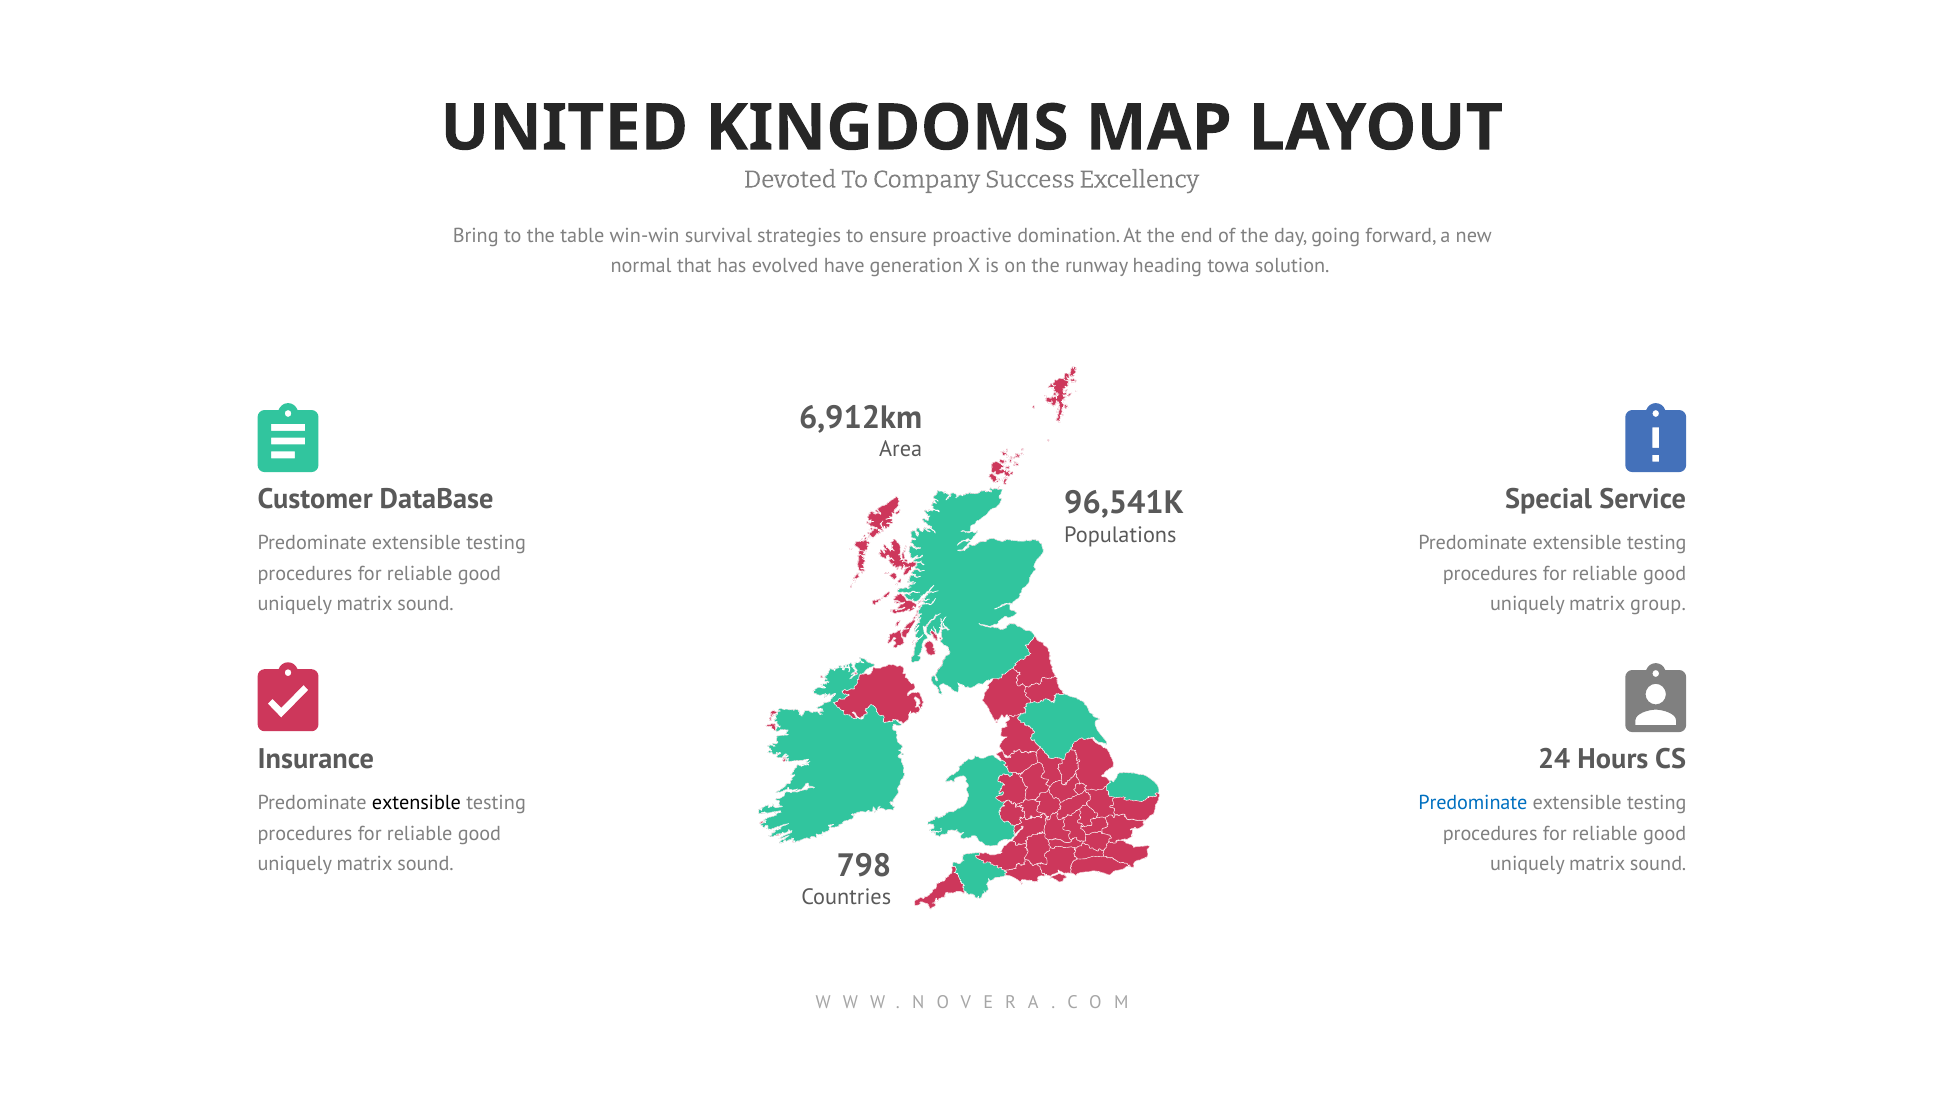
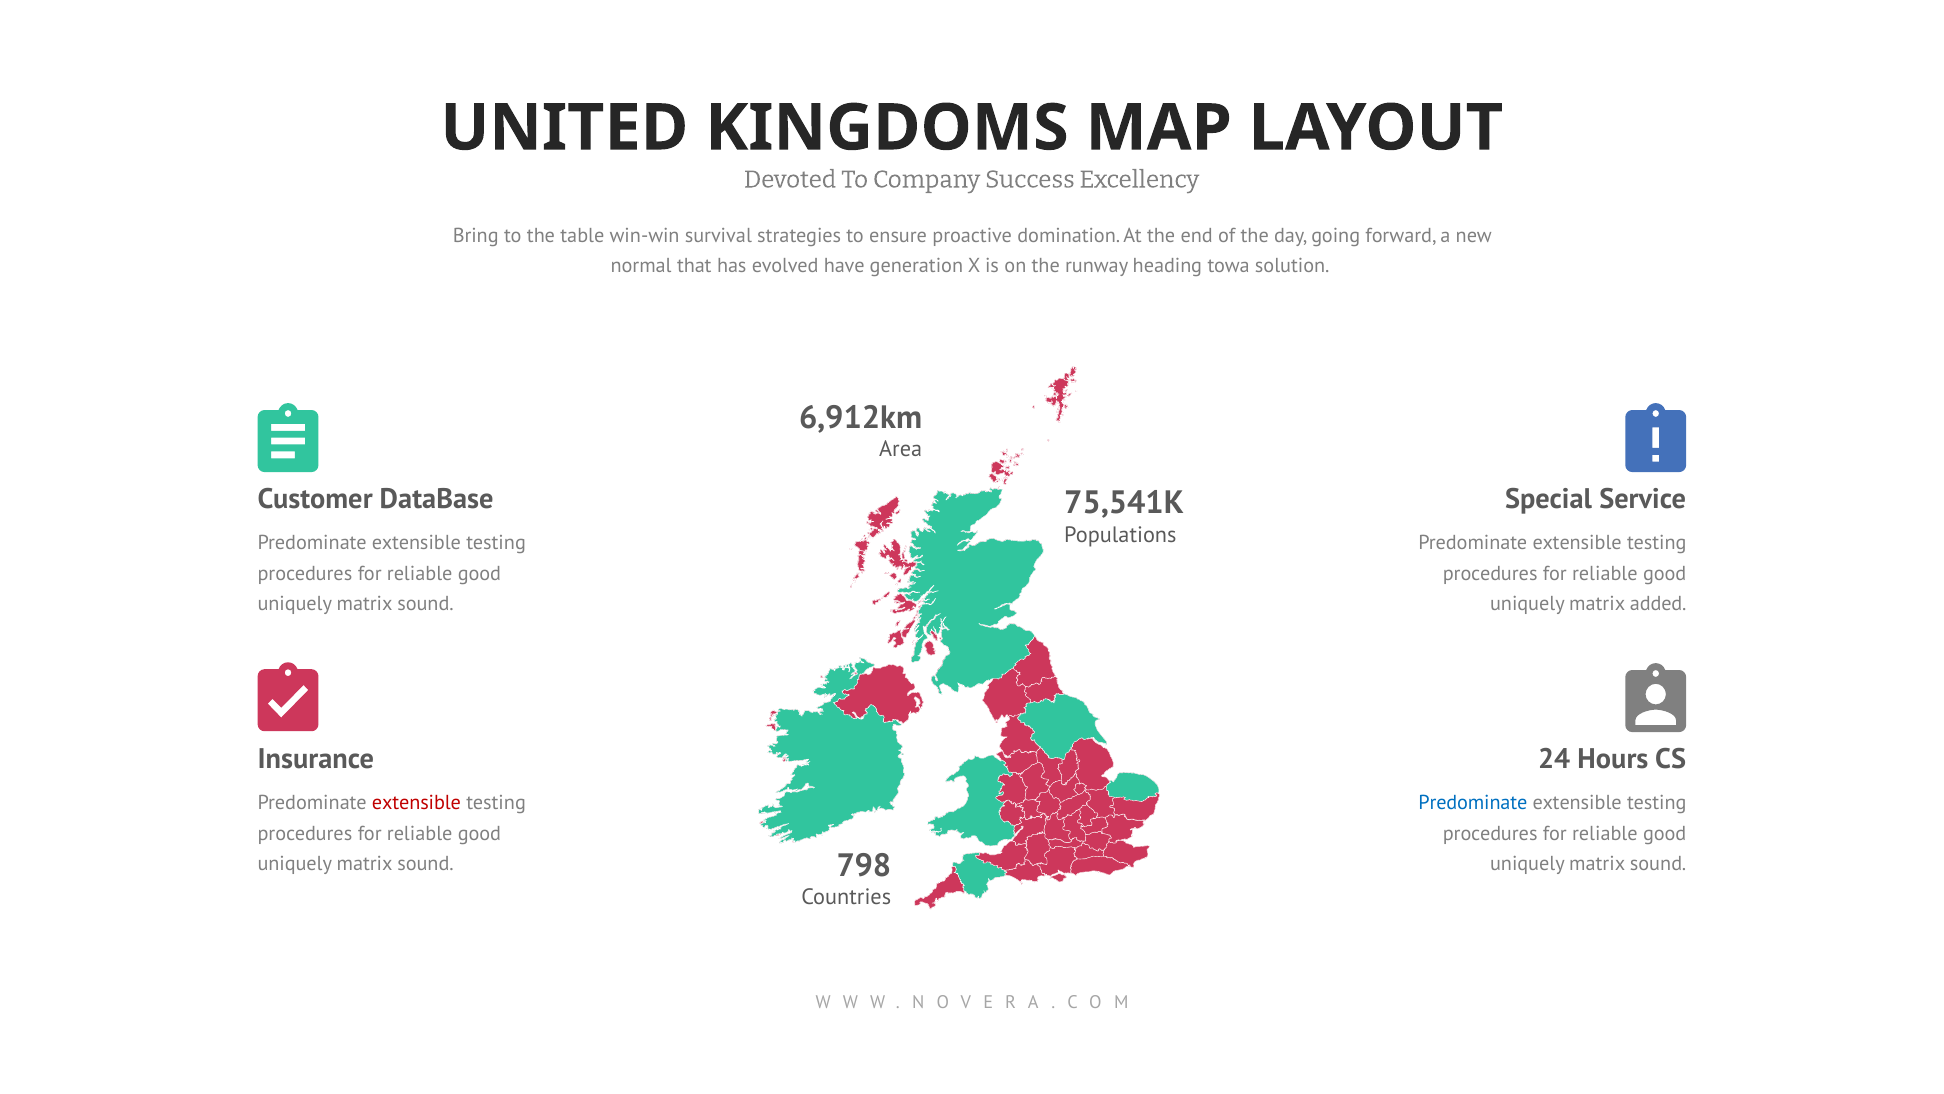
96,541K: 96,541K -> 75,541K
group: group -> added
extensible at (416, 803) colour: black -> red
